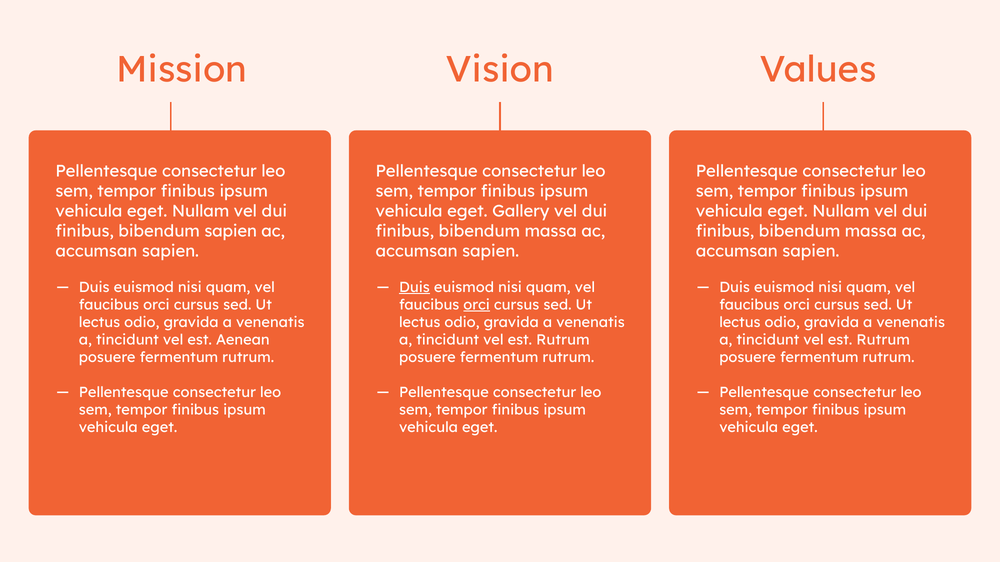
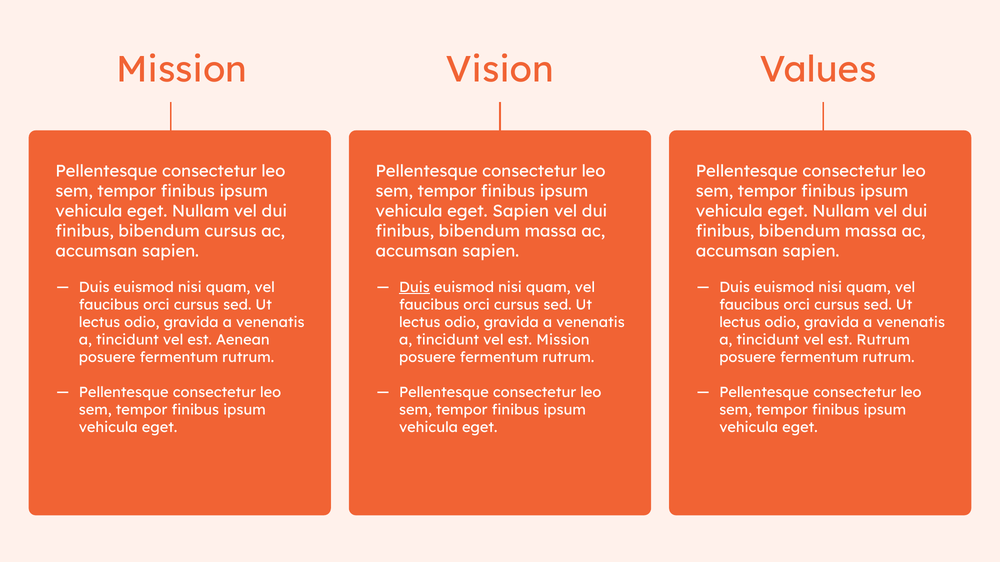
eget Gallery: Gallery -> Sapien
bibendum sapien: sapien -> cursus
orci at (477, 305) underline: present -> none
Rutrum at (563, 340): Rutrum -> Mission
